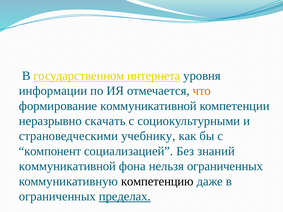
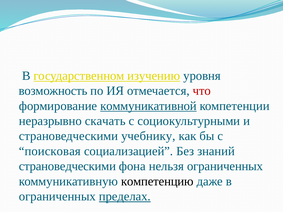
интернета: интернета -> изучению
информации: информации -> возможность
что colour: orange -> red
коммуникативной at (148, 106) underline: none -> present
компонент: компонент -> поисковая
коммуникативной at (67, 166): коммуникативной -> страноведческими
